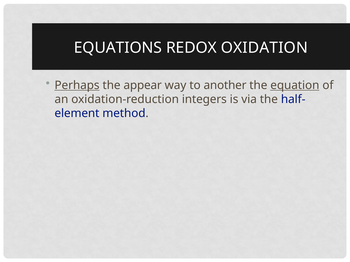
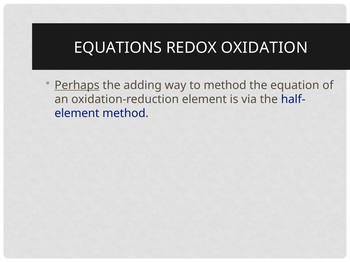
appear: appear -> adding
to another: another -> method
equation underline: present -> none
oxidation-reduction integers: integers -> element
